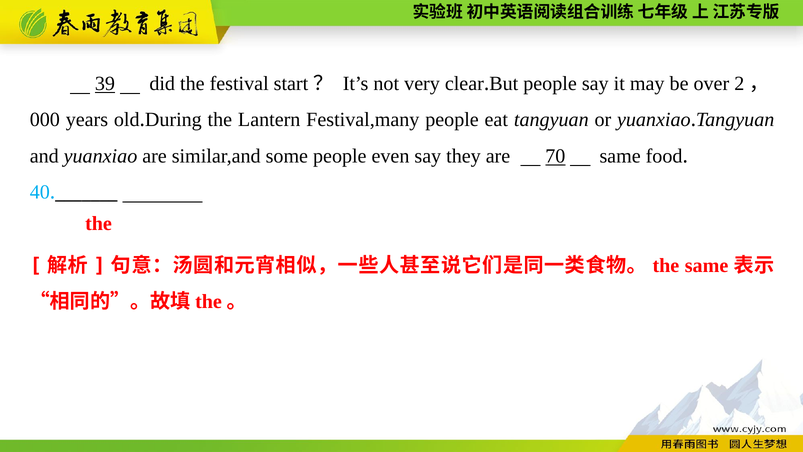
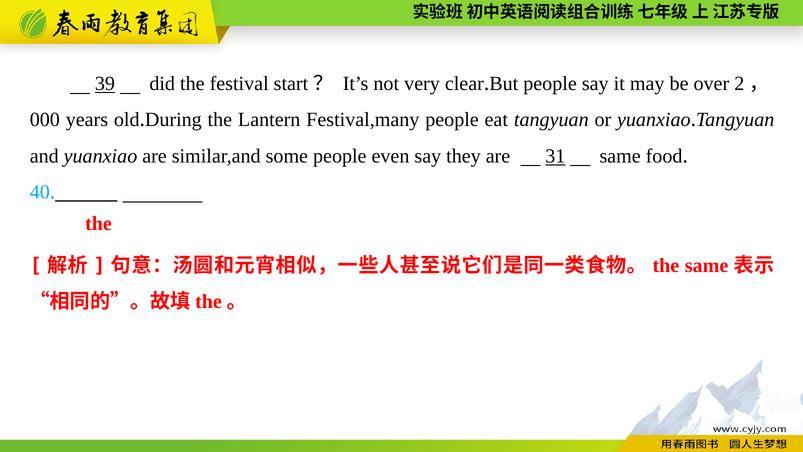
70: 70 -> 31
